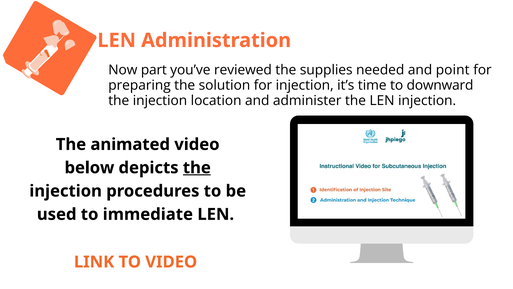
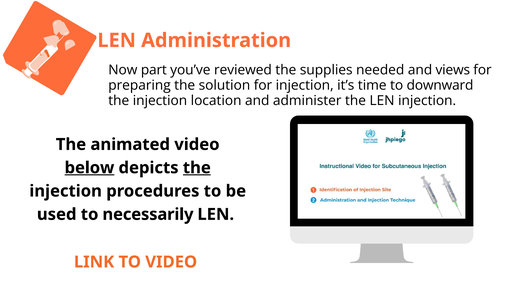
point: point -> views
below underline: none -> present
immediate: immediate -> necessarily
